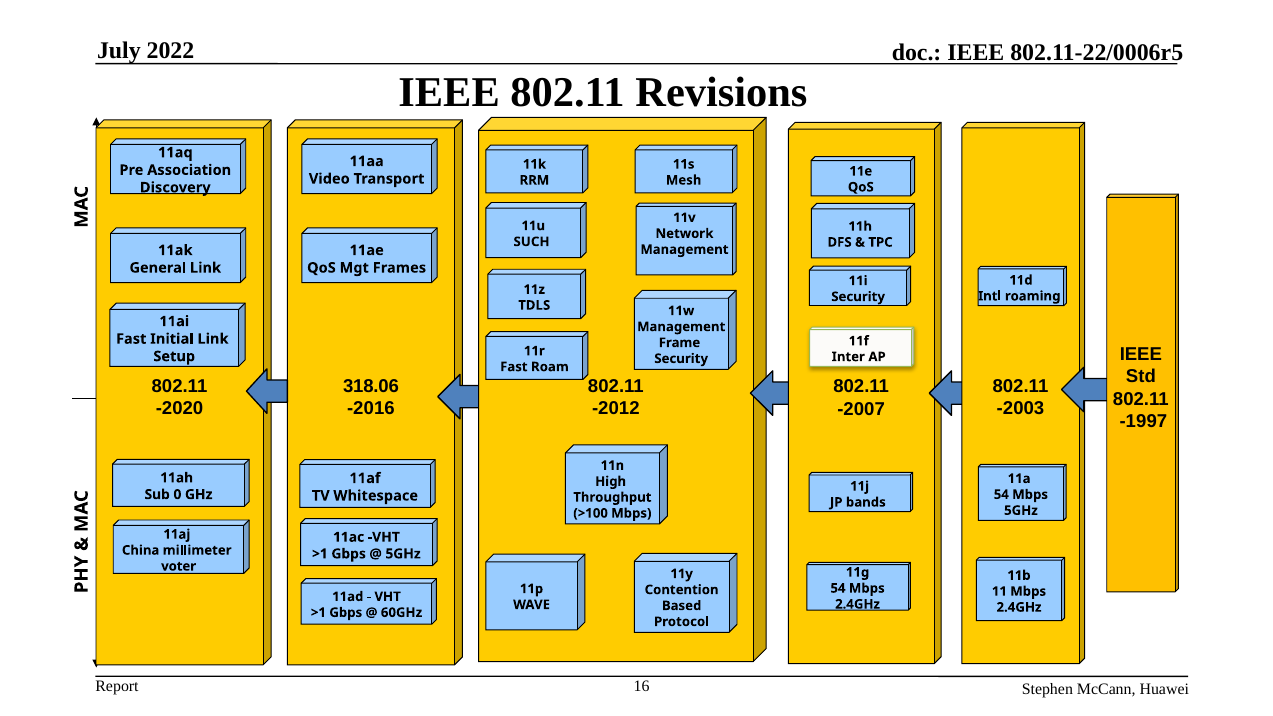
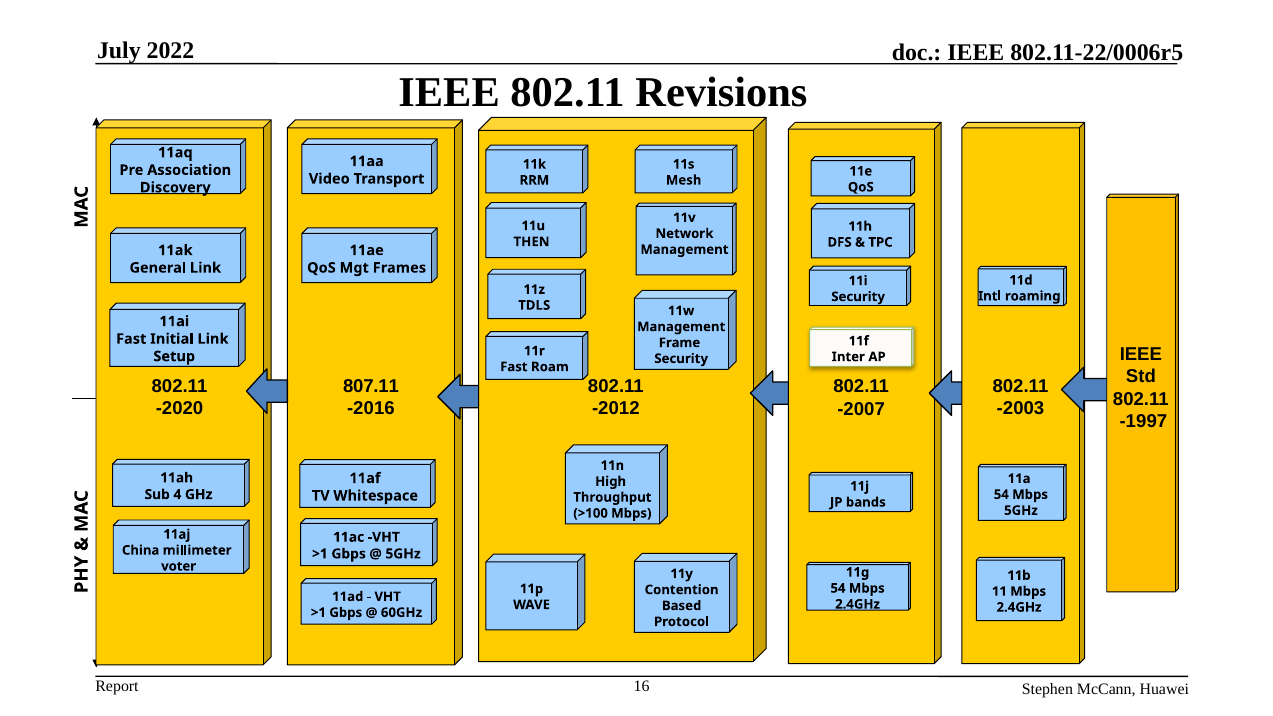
SUCH: SUCH -> THEN
318.06: 318.06 -> 807.11
0: 0 -> 4
